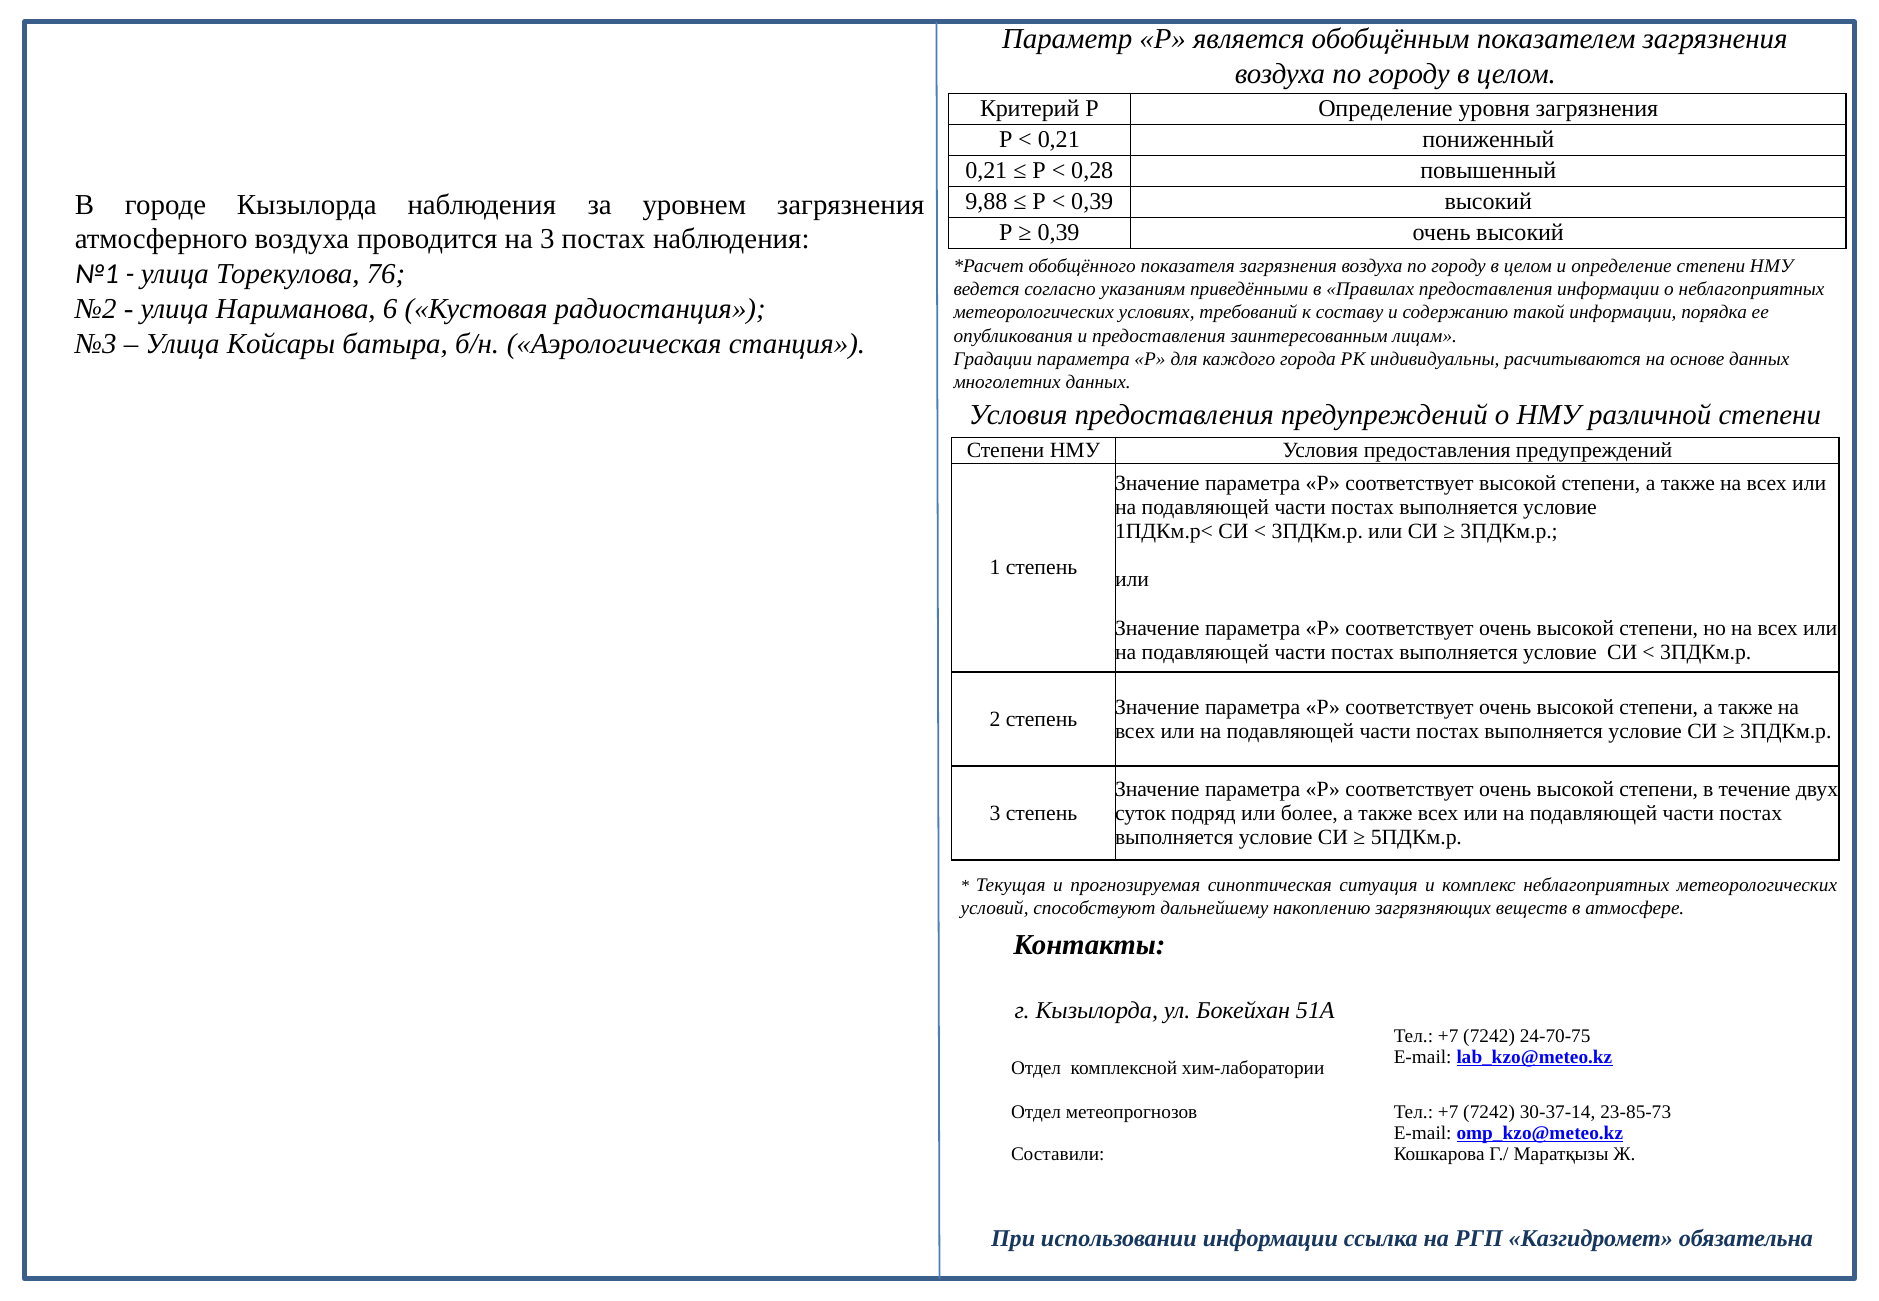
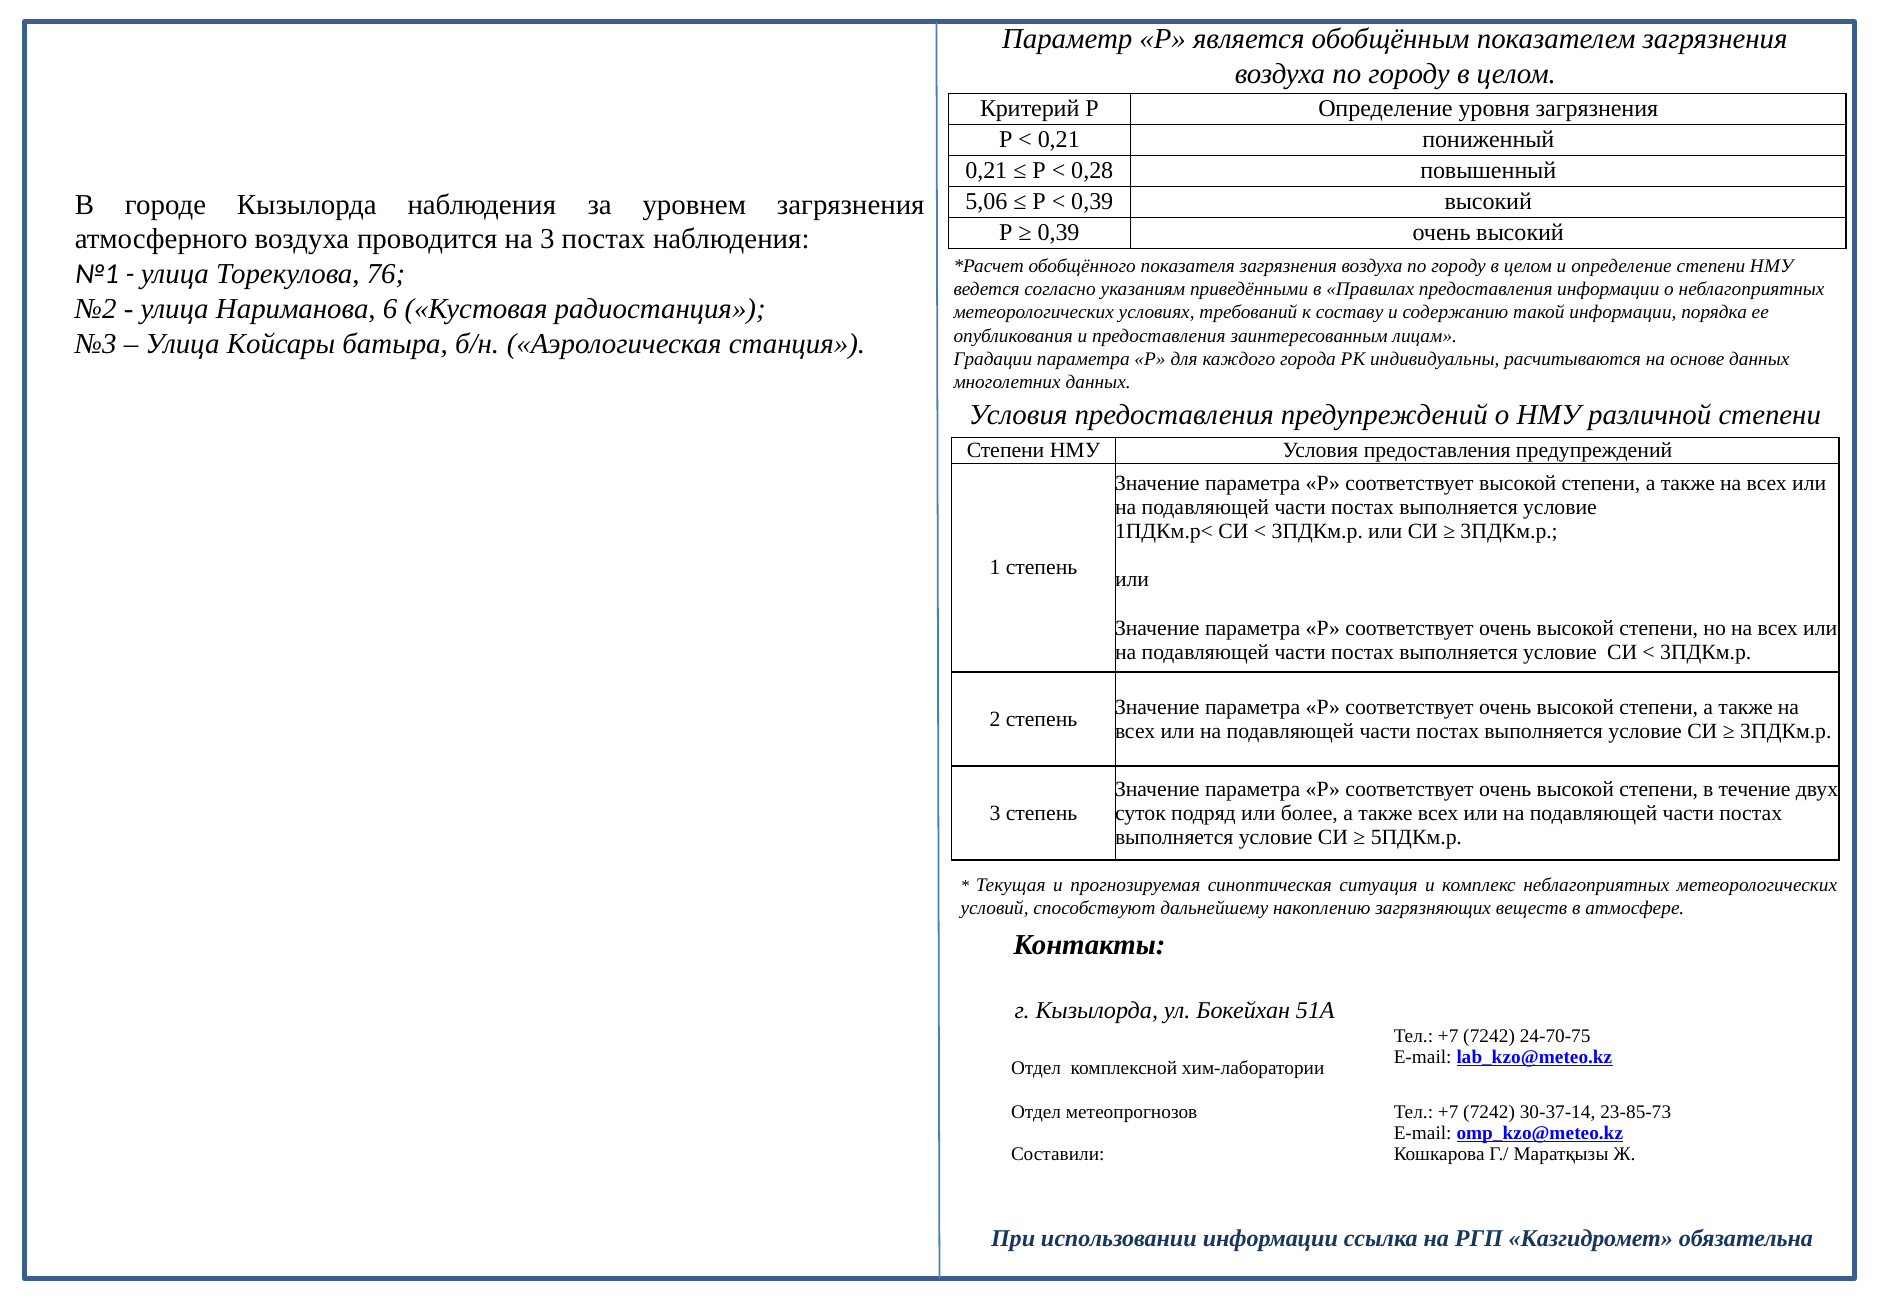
9,88: 9,88 -> 5,06
